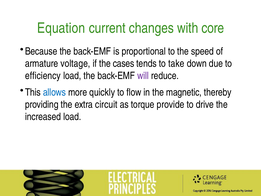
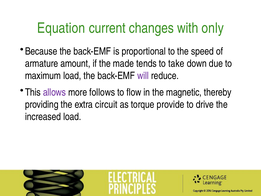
core: core -> only
voltage: voltage -> amount
cases: cases -> made
efficiency: efficiency -> maximum
allows colour: blue -> purple
quickly: quickly -> follows
